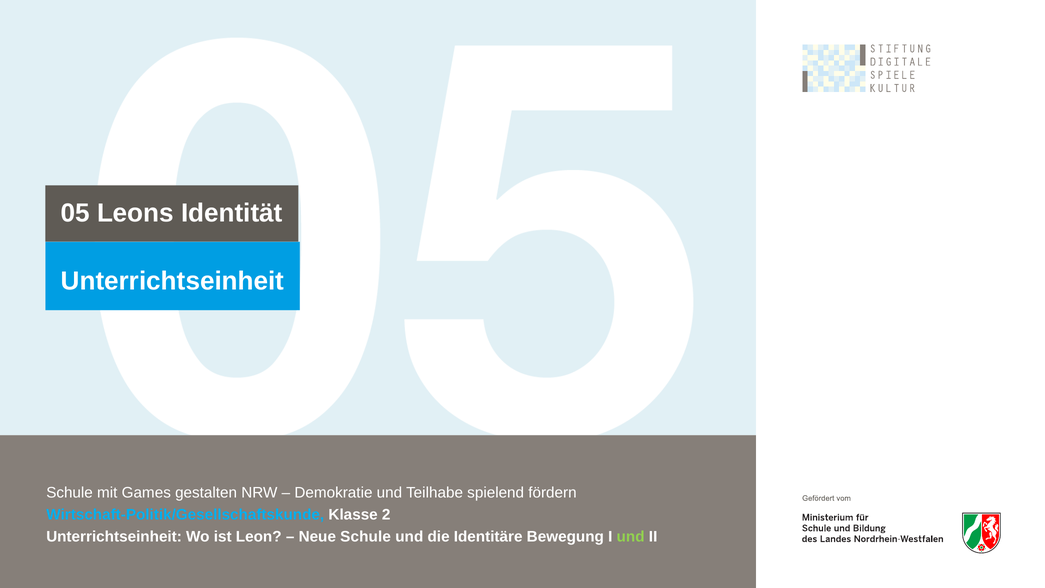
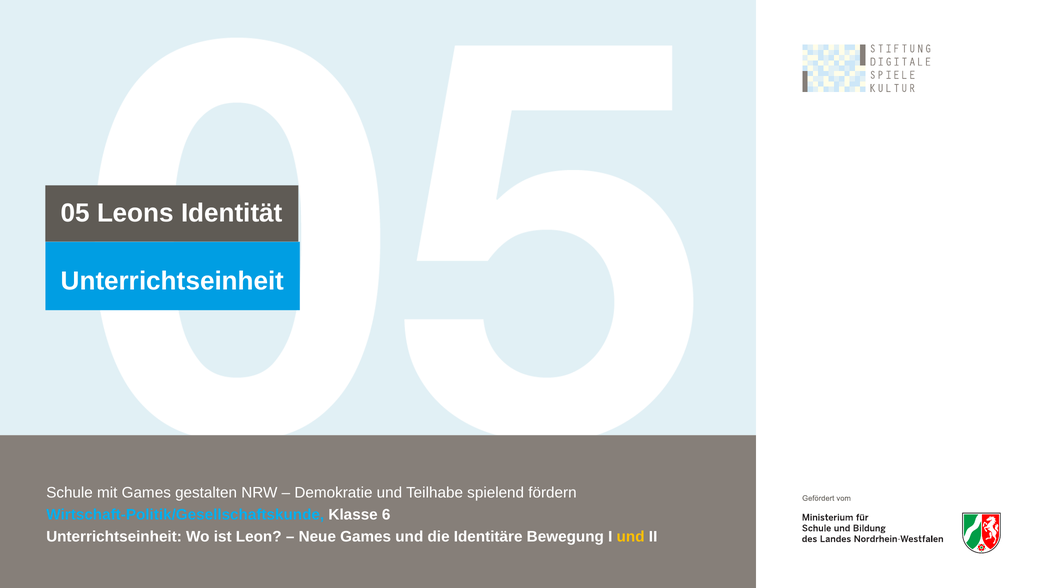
2: 2 -> 6
Neue Schule: Schule -> Games
und at (631, 536) colour: light green -> yellow
